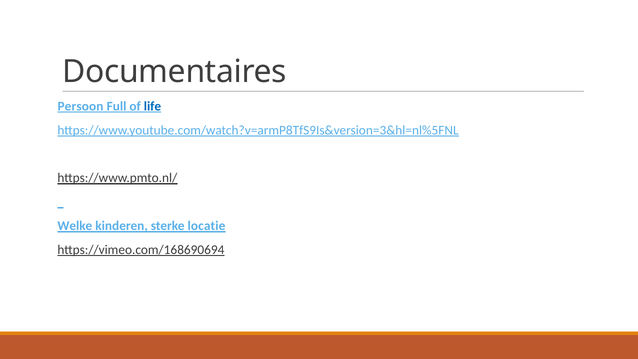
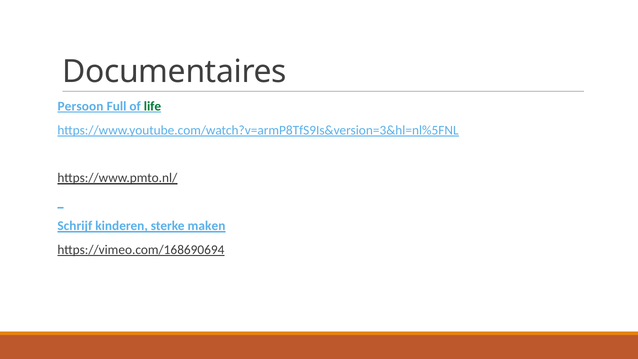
life colour: blue -> green
Welke: Welke -> Schrijf
locatie: locatie -> maken
